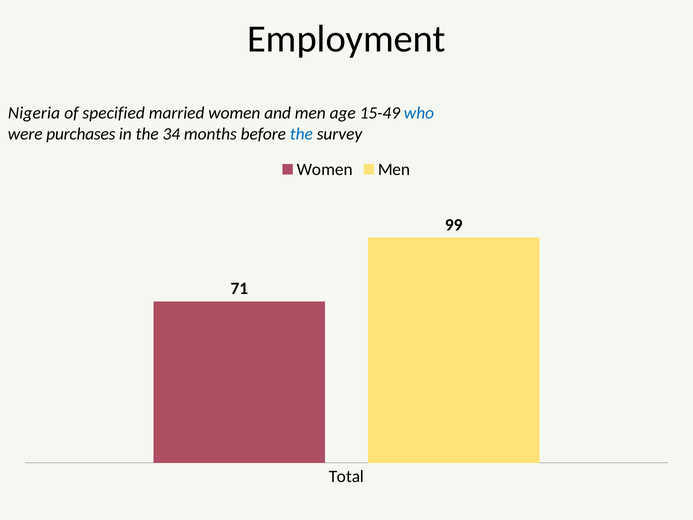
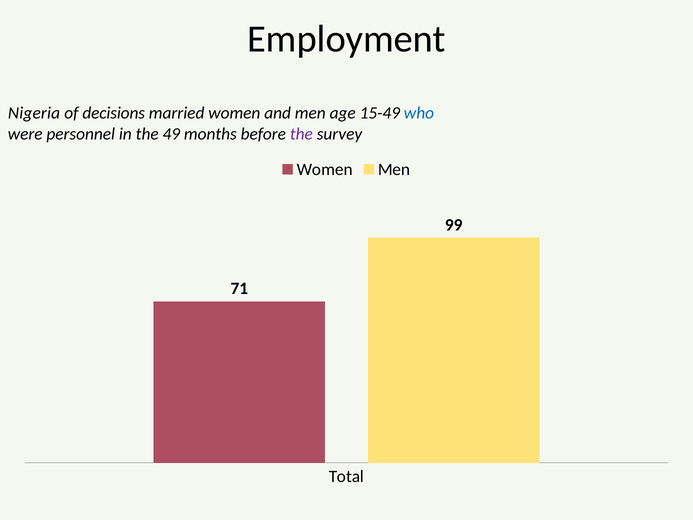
specified: specified -> decisions
purchases: purchases -> personnel
34: 34 -> 49
the at (301, 134) colour: blue -> purple
